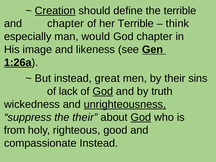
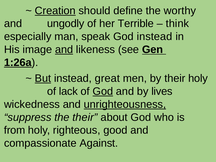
the terrible: terrible -> worthy
and chapter: chapter -> ungodly
would: would -> speak
God chapter: chapter -> instead
and at (64, 50) underline: none -> present
But underline: none -> present
their sins: sins -> holy
truth: truth -> lives
God at (141, 117) underline: present -> none
compassionate Instead: Instead -> Against
